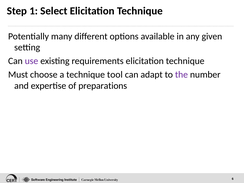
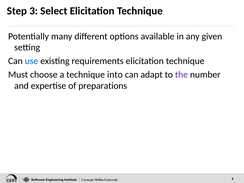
1: 1 -> 3
use colour: purple -> blue
tool: tool -> into
